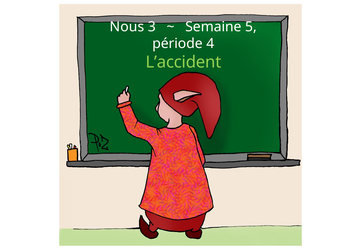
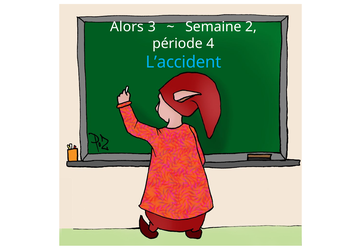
Nous: Nous -> Alors
5: 5 -> 2
L’accident colour: light green -> light blue
